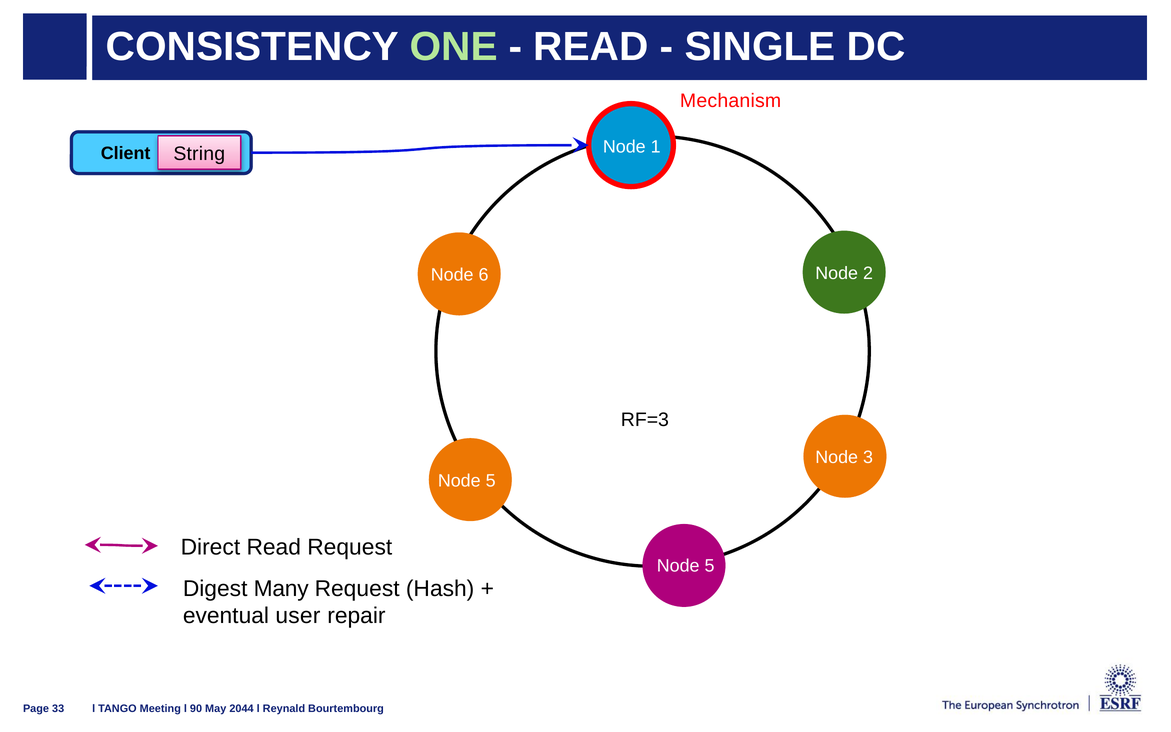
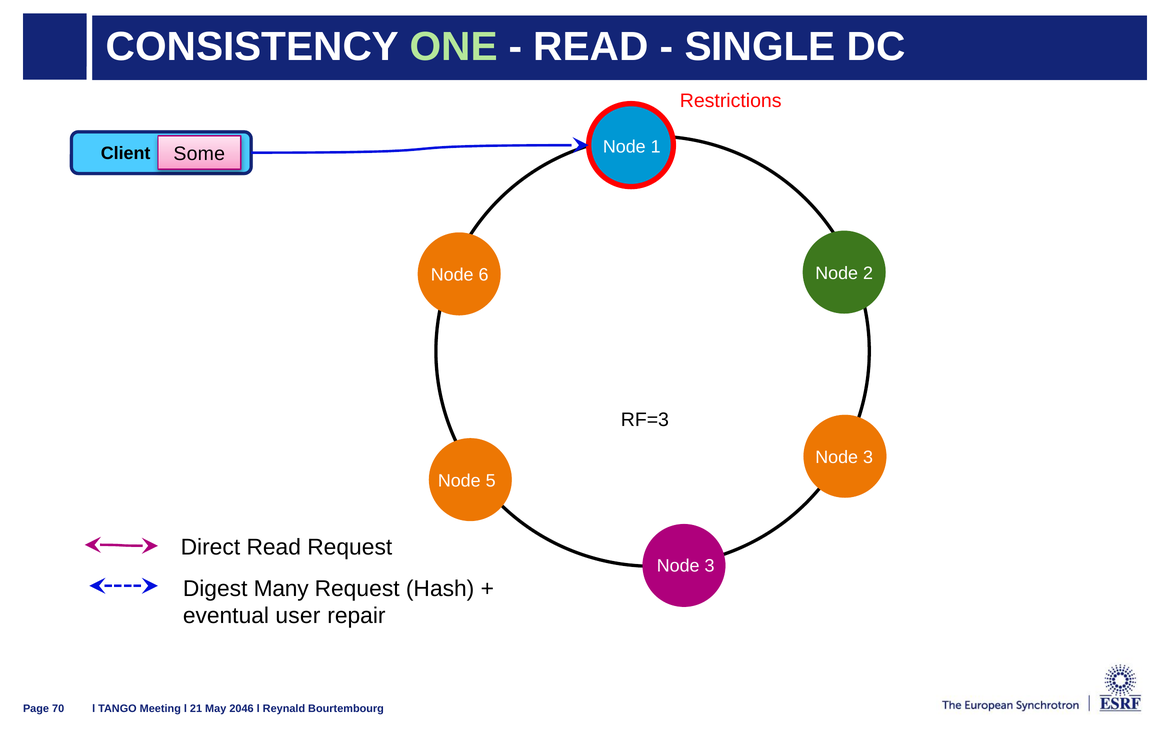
Mechanism: Mechanism -> Restrictions
String: String -> Some
5 at (710, 566): 5 -> 3
33: 33 -> 70
90: 90 -> 21
2044: 2044 -> 2046
